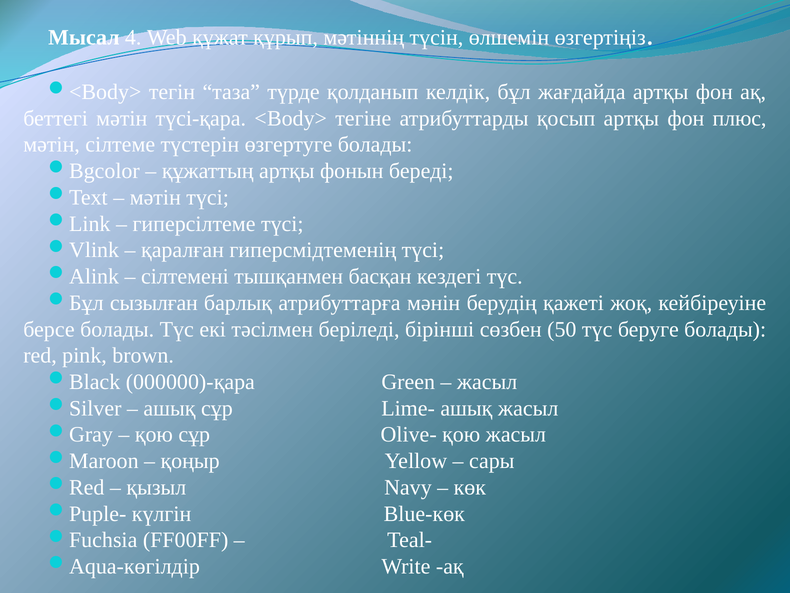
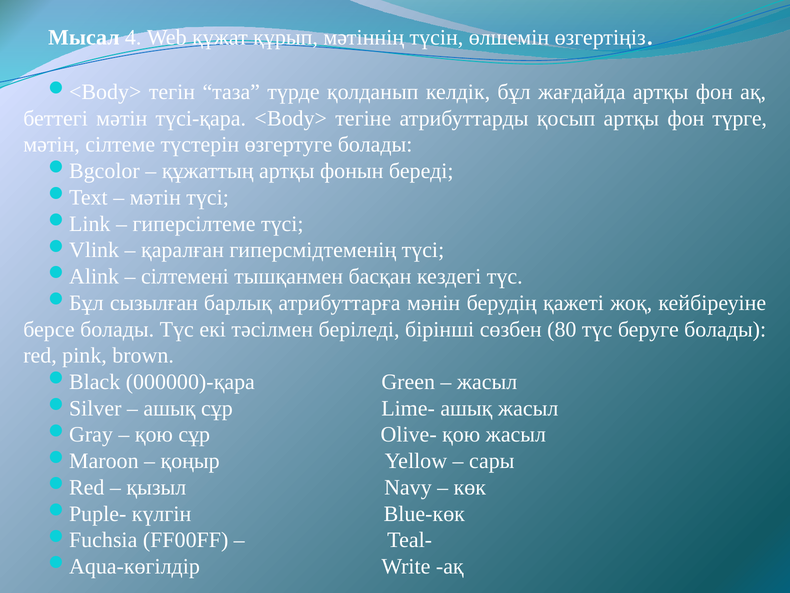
плюс: плюс -> түрге
50: 50 -> 80
